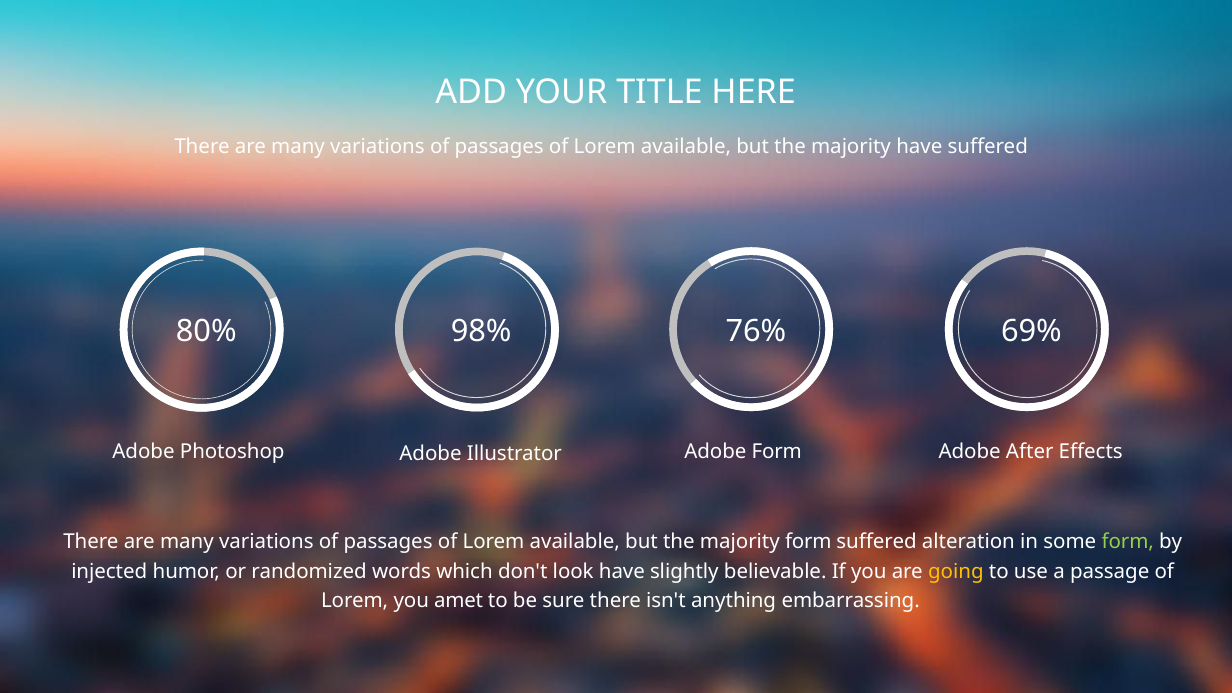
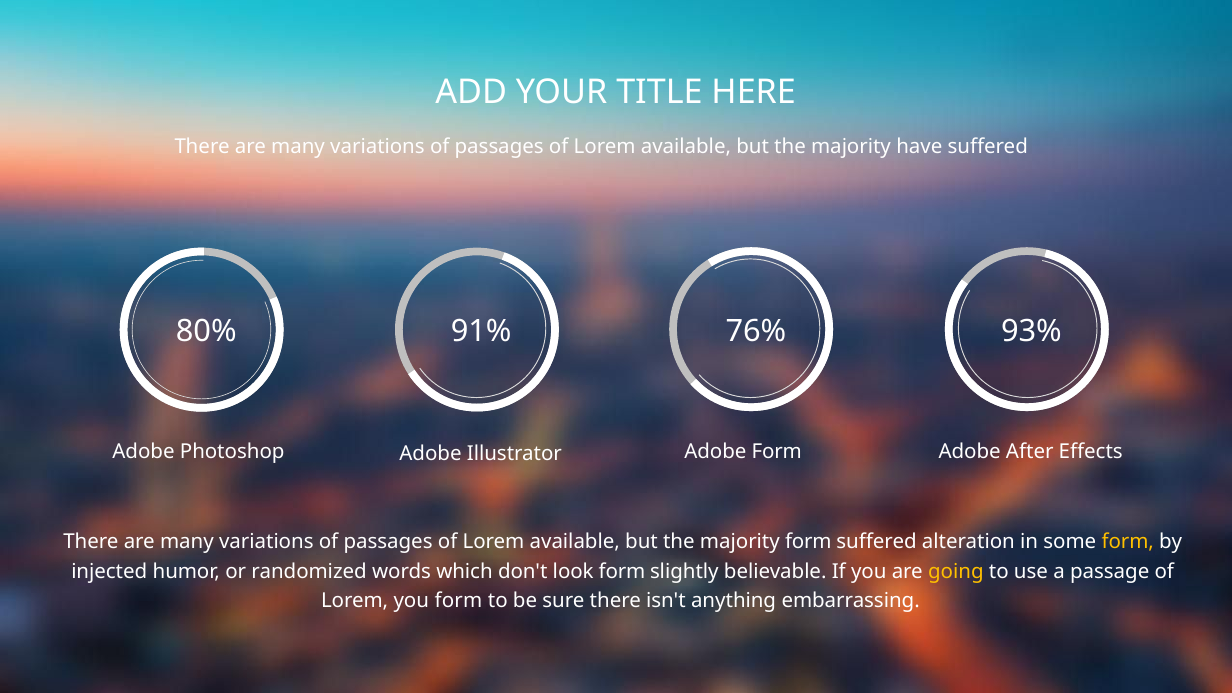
98%: 98% -> 91%
69%: 69% -> 93%
form at (1128, 542) colour: light green -> yellow
look have: have -> form
you amet: amet -> form
